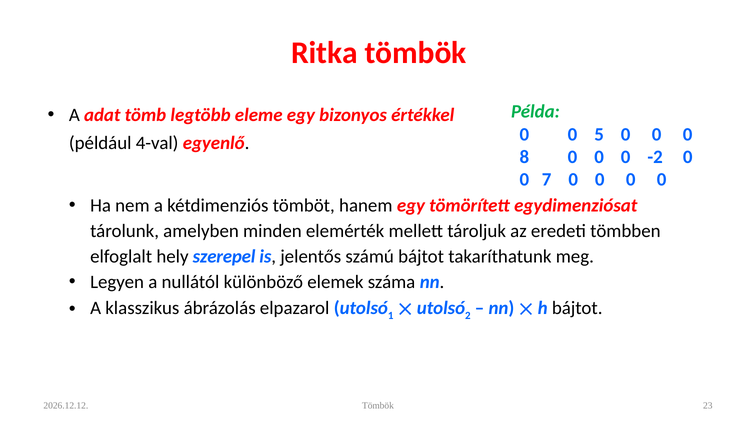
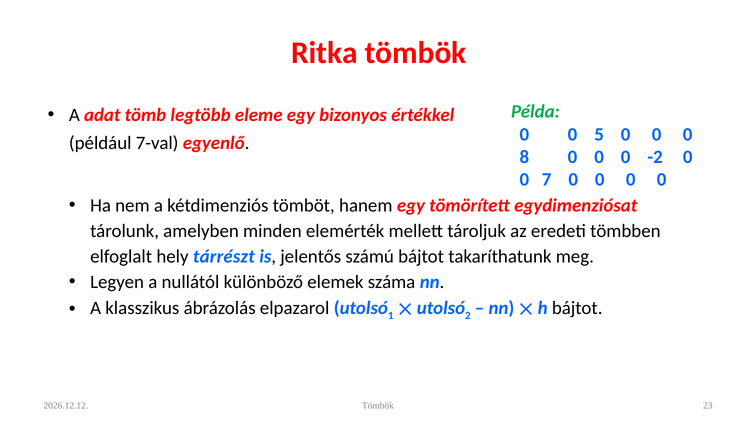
4-val: 4-val -> 7-val
szerepel: szerepel -> tárrészt
